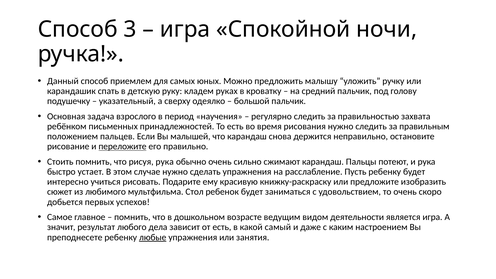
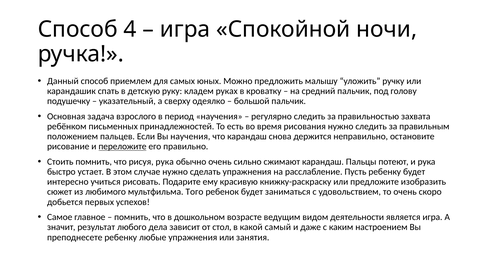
3: 3 -> 4
Вы малышей: малышей -> научения
Стол: Стол -> Того
от есть: есть -> стол
любые underline: present -> none
